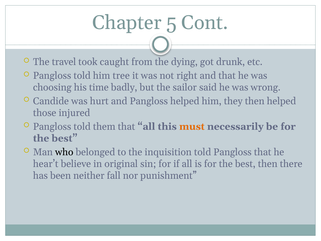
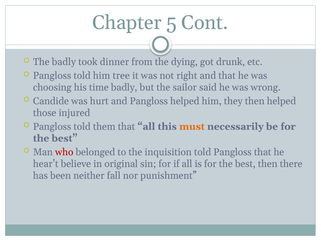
The travel: travel -> badly
caught: caught -> dinner
who colour: black -> red
